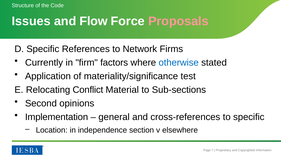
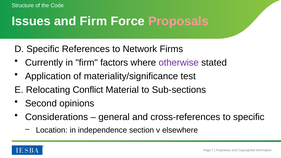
and Flow: Flow -> Firm
otherwise colour: blue -> purple
Implementation: Implementation -> Considerations
